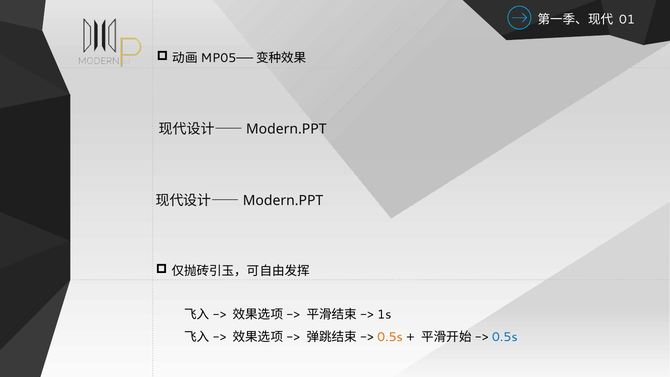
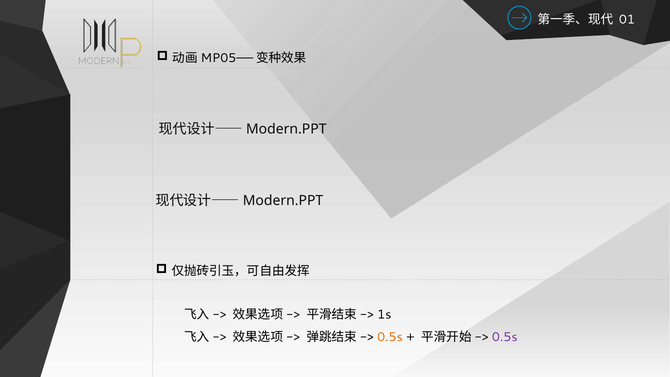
0.5s at (505, 337) colour: blue -> purple
